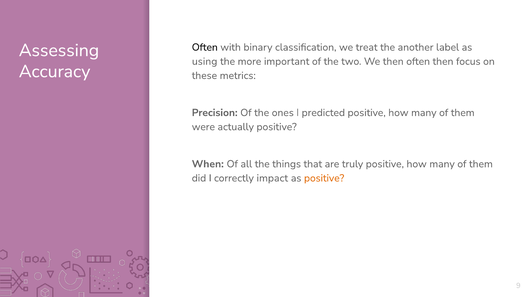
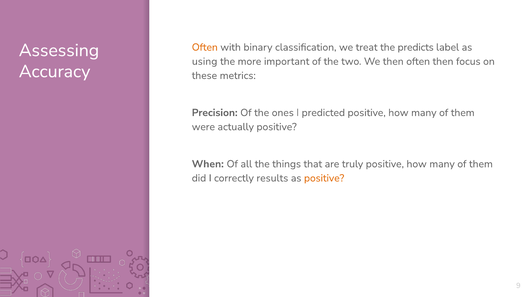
Often at (205, 47) colour: black -> orange
another: another -> predicts
impact: impact -> results
